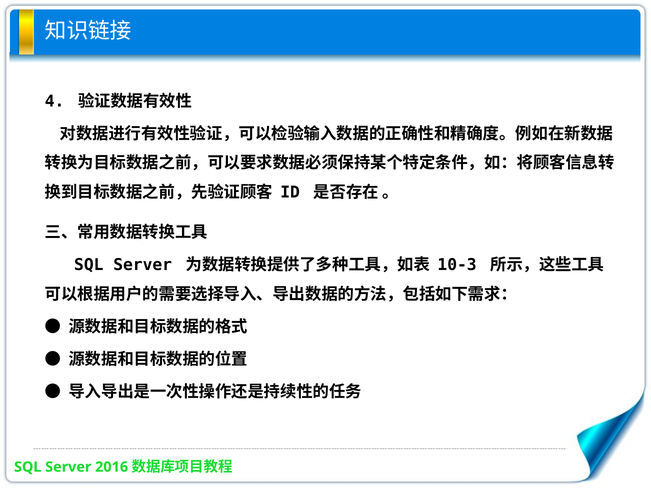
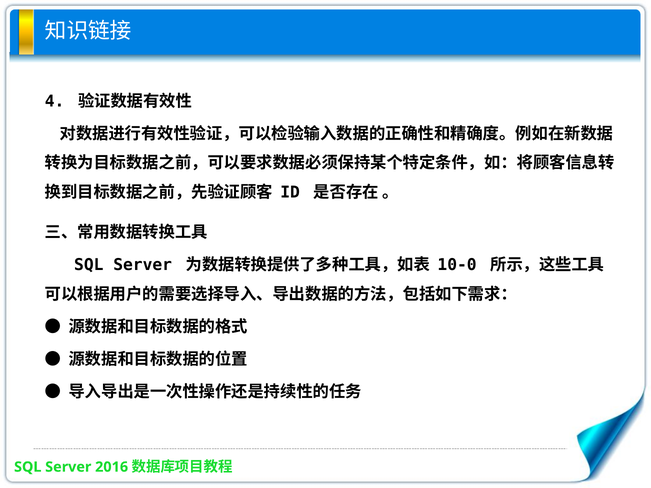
10-3: 10-3 -> 10-0
